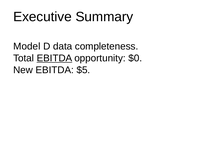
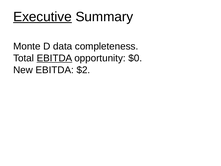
Executive underline: none -> present
Model: Model -> Monte
$5: $5 -> $2
